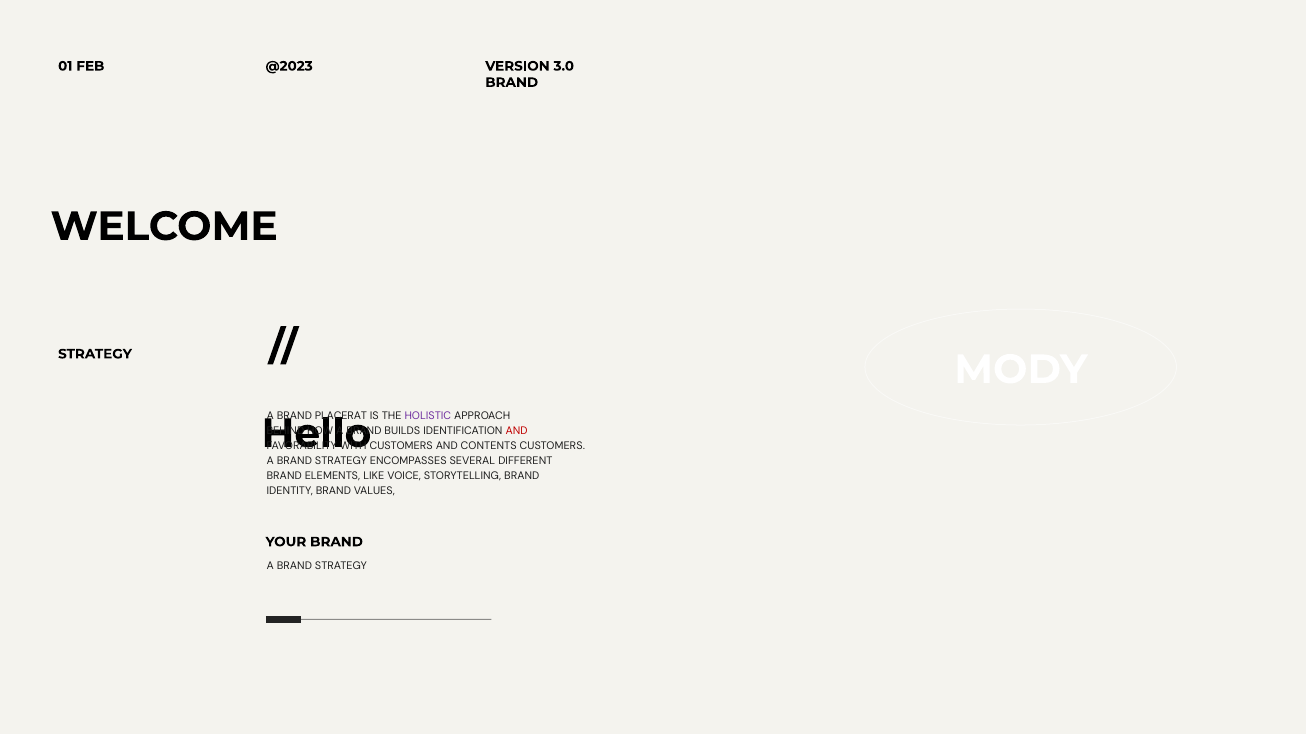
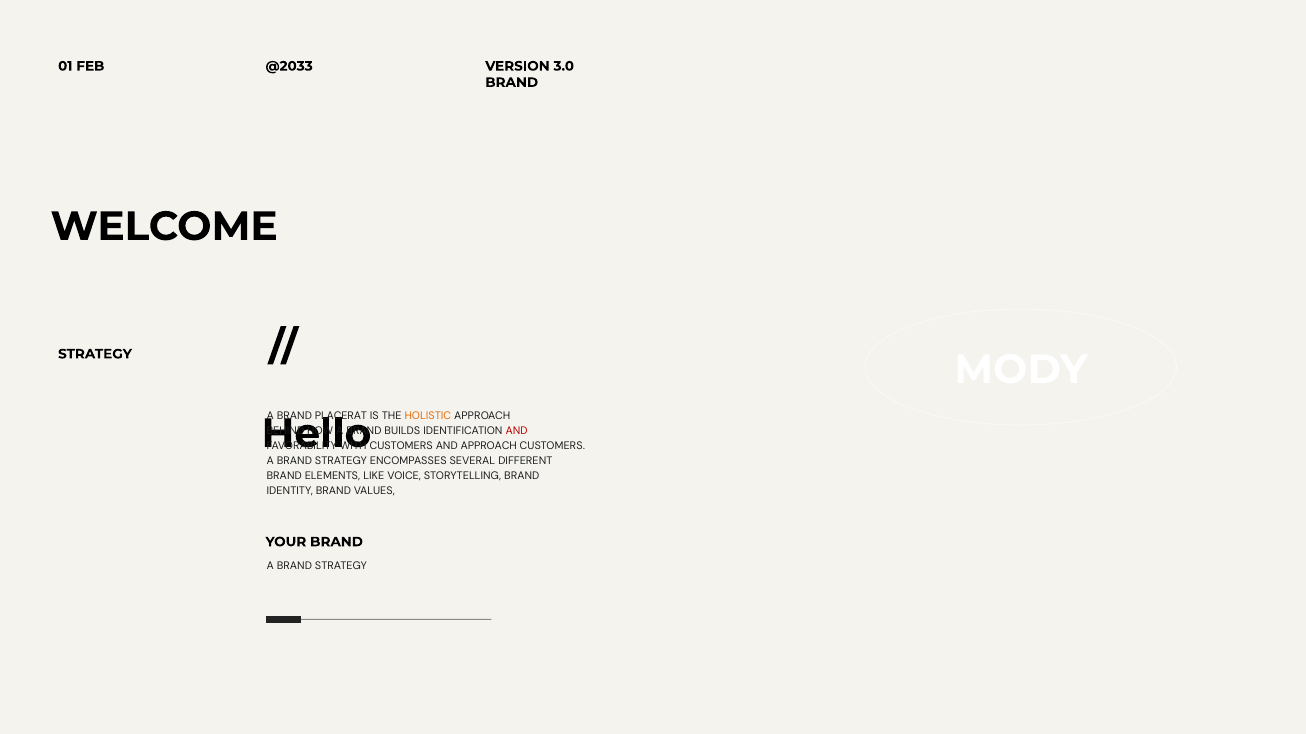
@2023: @2023 -> @2033
HOLISTIC colour: purple -> orange
AND CONTENTS: CONTENTS -> APPROACH
